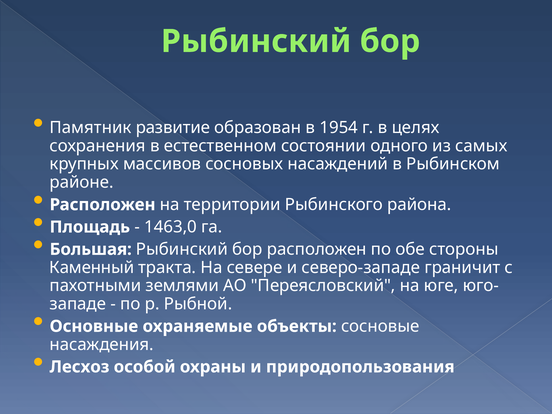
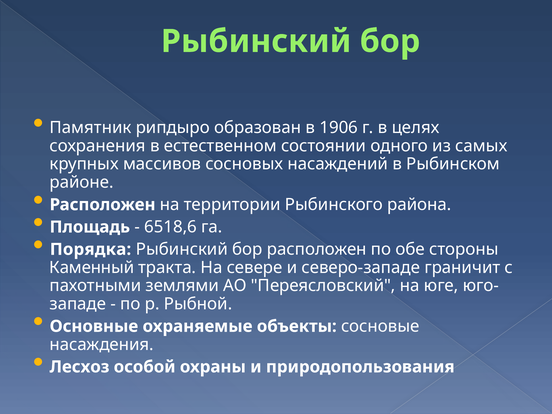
развитие: развитие -> рипдыро
1954: 1954 -> 1906
1463,0: 1463,0 -> 6518,6
Большая: Большая -> Порядка
